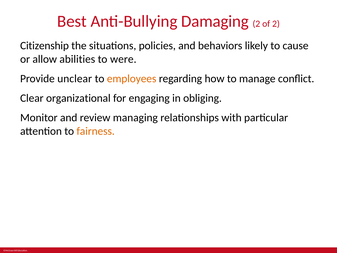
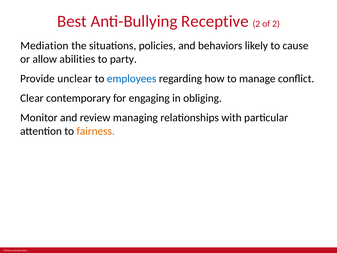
Damaging: Damaging -> Receptive
Citizenship: Citizenship -> Mediation
were: were -> party
employees colour: orange -> blue
organizational: organizational -> contemporary
